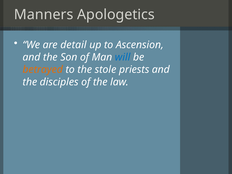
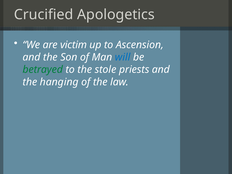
Manners: Manners -> Crucified
detail: detail -> victim
betrayed colour: orange -> green
disciples: disciples -> hanging
